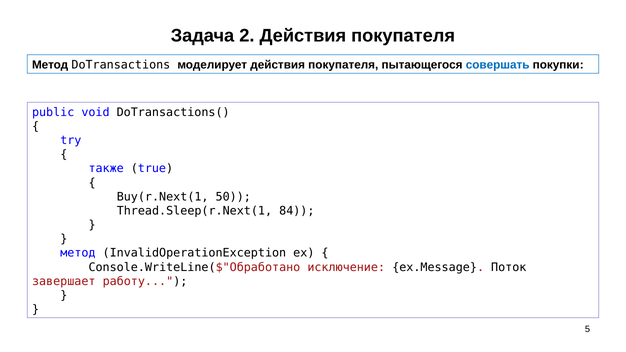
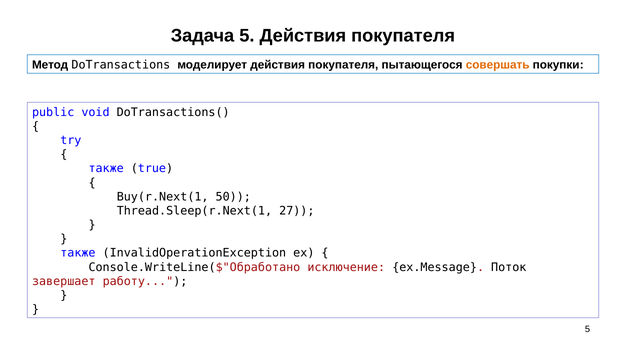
Задача 2: 2 -> 5
совершать colour: blue -> orange
84: 84 -> 27
метод at (78, 253): метод -> также
